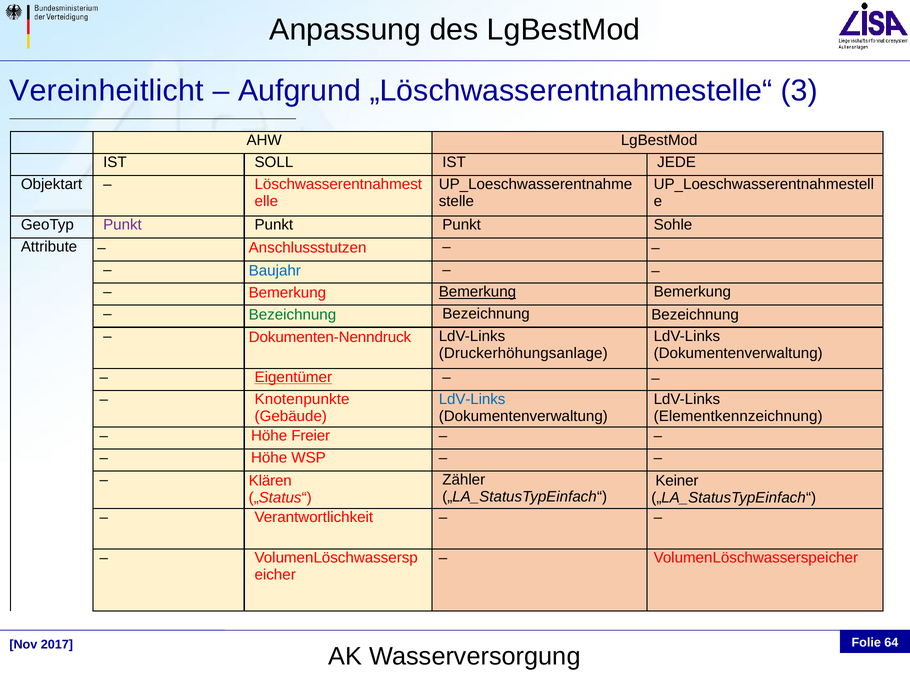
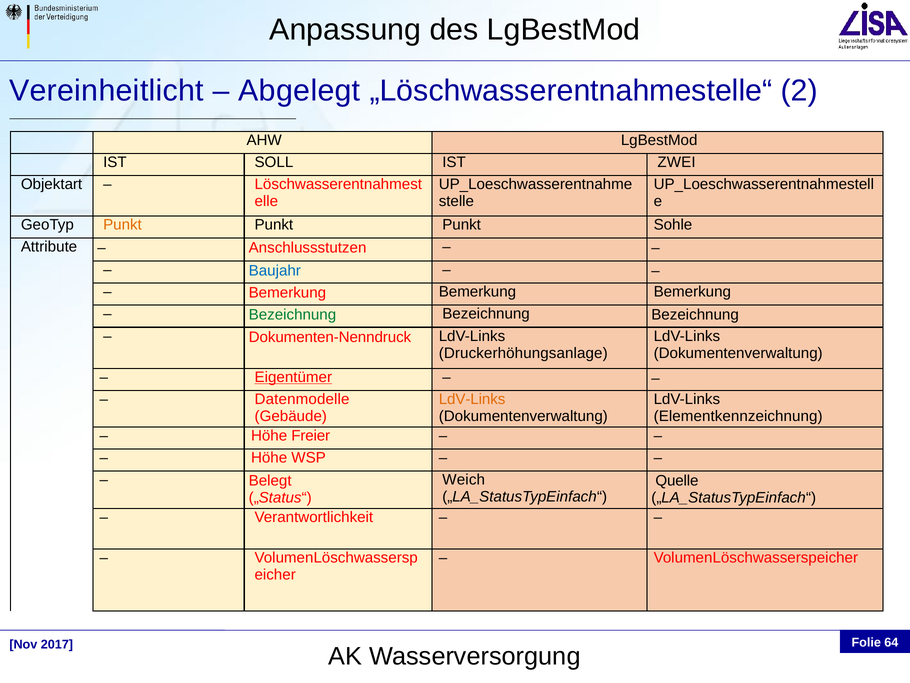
Aufgrund: Aufgrund -> Abgelegt
3: 3 -> 2
JEDE: JEDE -> ZWEI
Punkt at (122, 224) colour: purple -> orange
Bemerkung at (477, 292) underline: present -> none
Knotenpunkte: Knotenpunkte -> Datenmodelle
LdV-Links at (472, 399) colour: blue -> orange
Klären: Klären -> Belegt
Zähler: Zähler -> Weich
Keiner: Keiner -> Quelle
